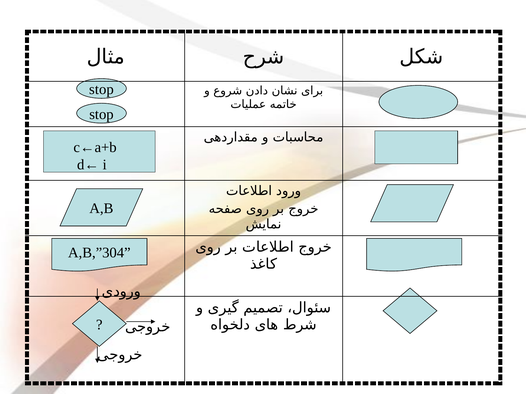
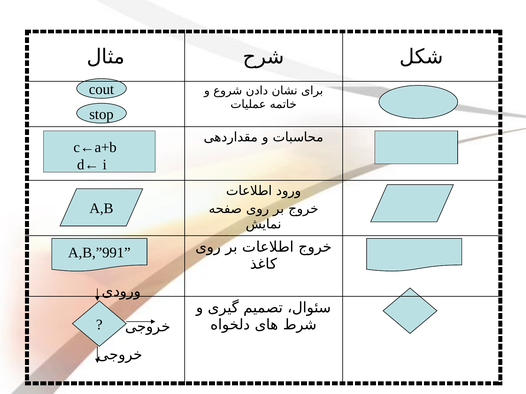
stop at (101, 90): stop -> cout
A,B,”304: A,B,”304 -> A,B,”991
